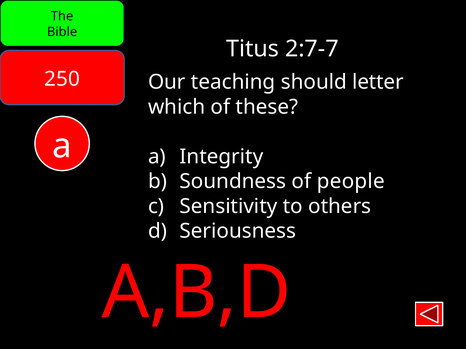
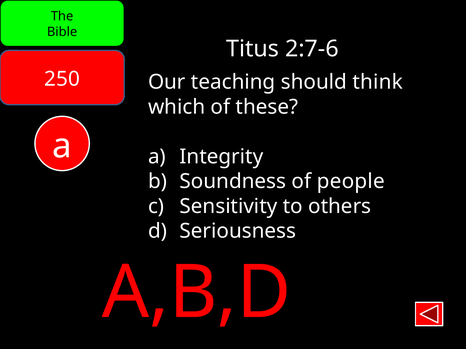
2:7-7: 2:7-7 -> 2:7-6
letter: letter -> think
